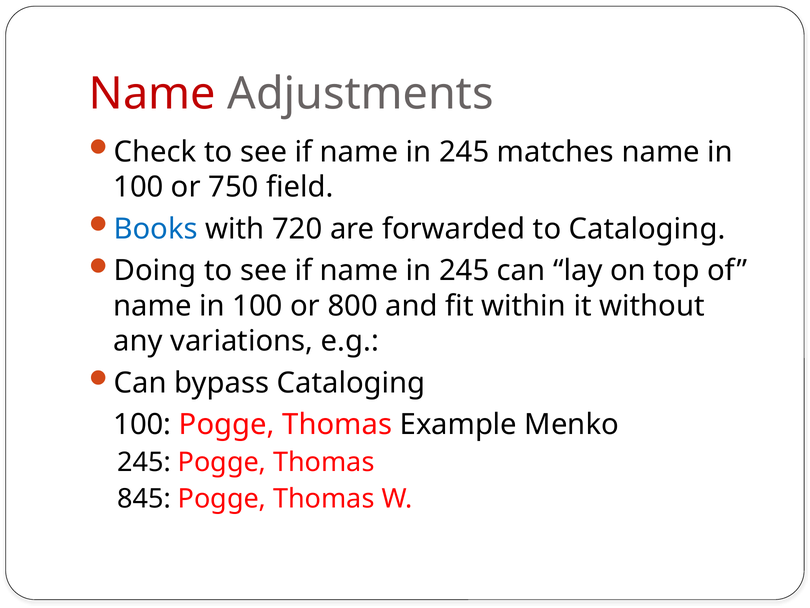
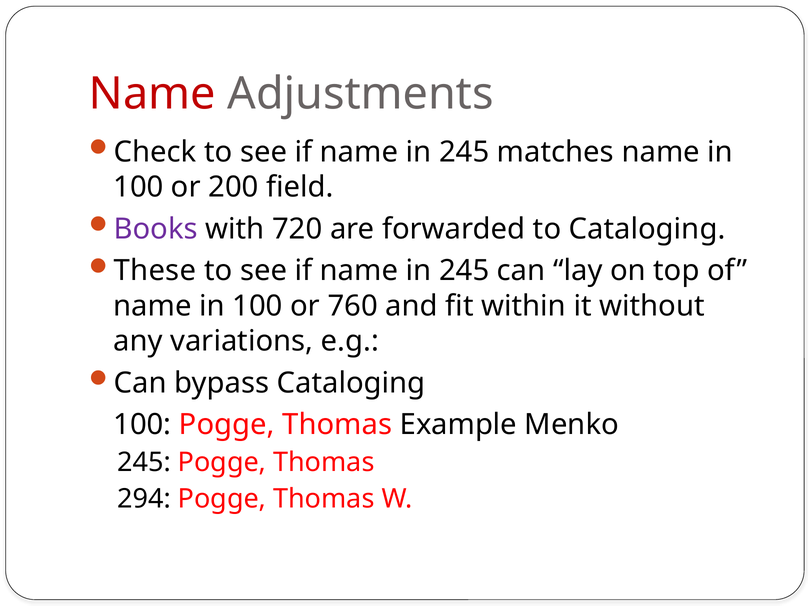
750: 750 -> 200
Books colour: blue -> purple
Doing: Doing -> These
800: 800 -> 760
845: 845 -> 294
